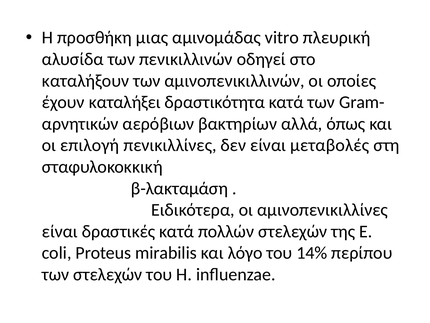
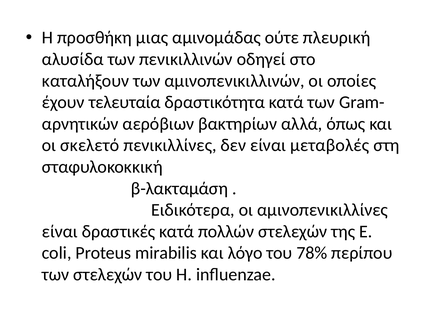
vitro: vitro -> ούτε
καταλήξει: καταλήξει -> τελευταία
επιλογή: επιλογή -> σκελετό
14%: 14% -> 78%
